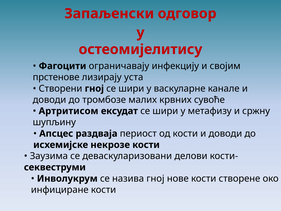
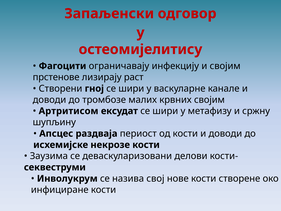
уста: уста -> раст
крвних сувоће: сувоће -> својим
назива гној: гној -> свој
